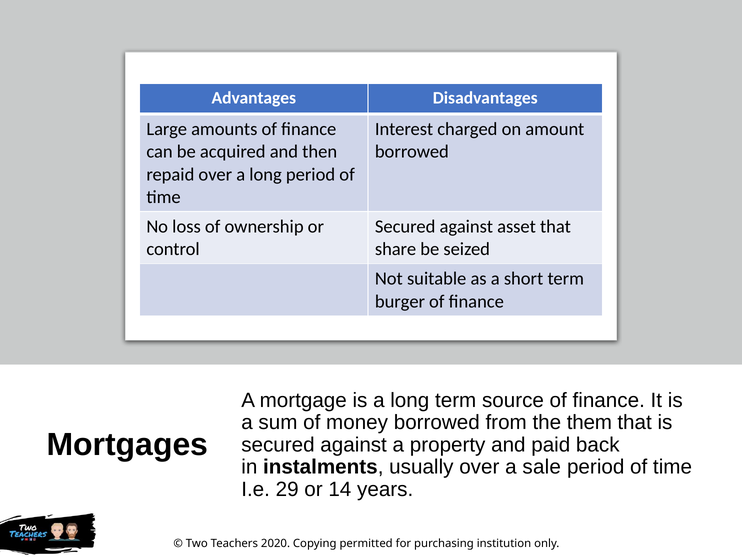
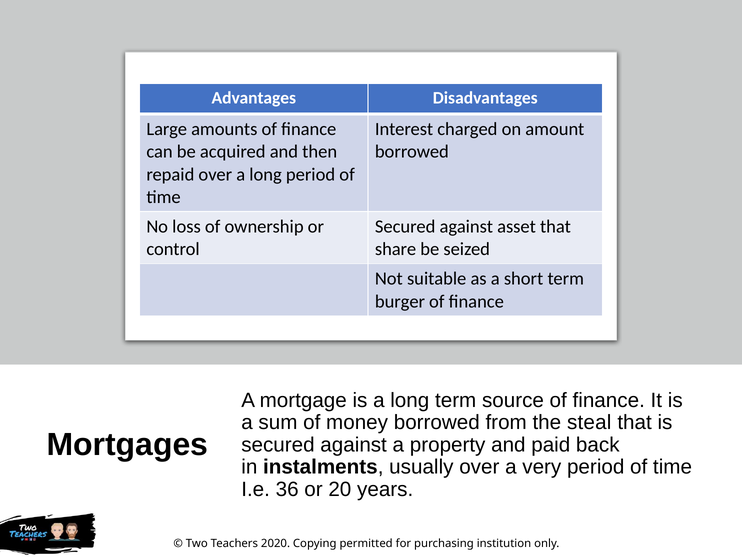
them: them -> steal
sale: sale -> very
29: 29 -> 36
14: 14 -> 20
